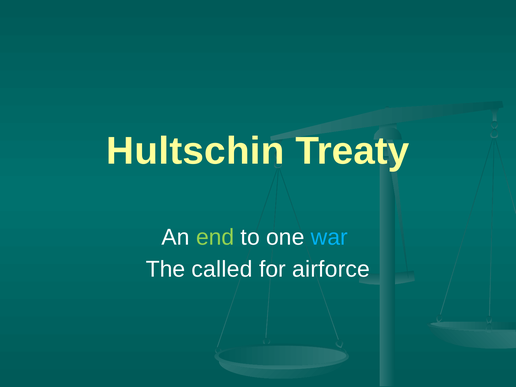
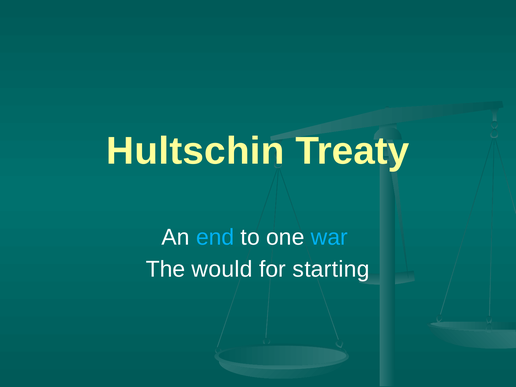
end colour: light green -> light blue
called: called -> would
airforce: airforce -> starting
